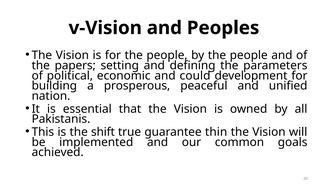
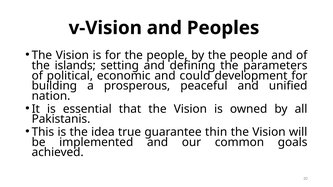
papers: papers -> islands
shift: shift -> idea
